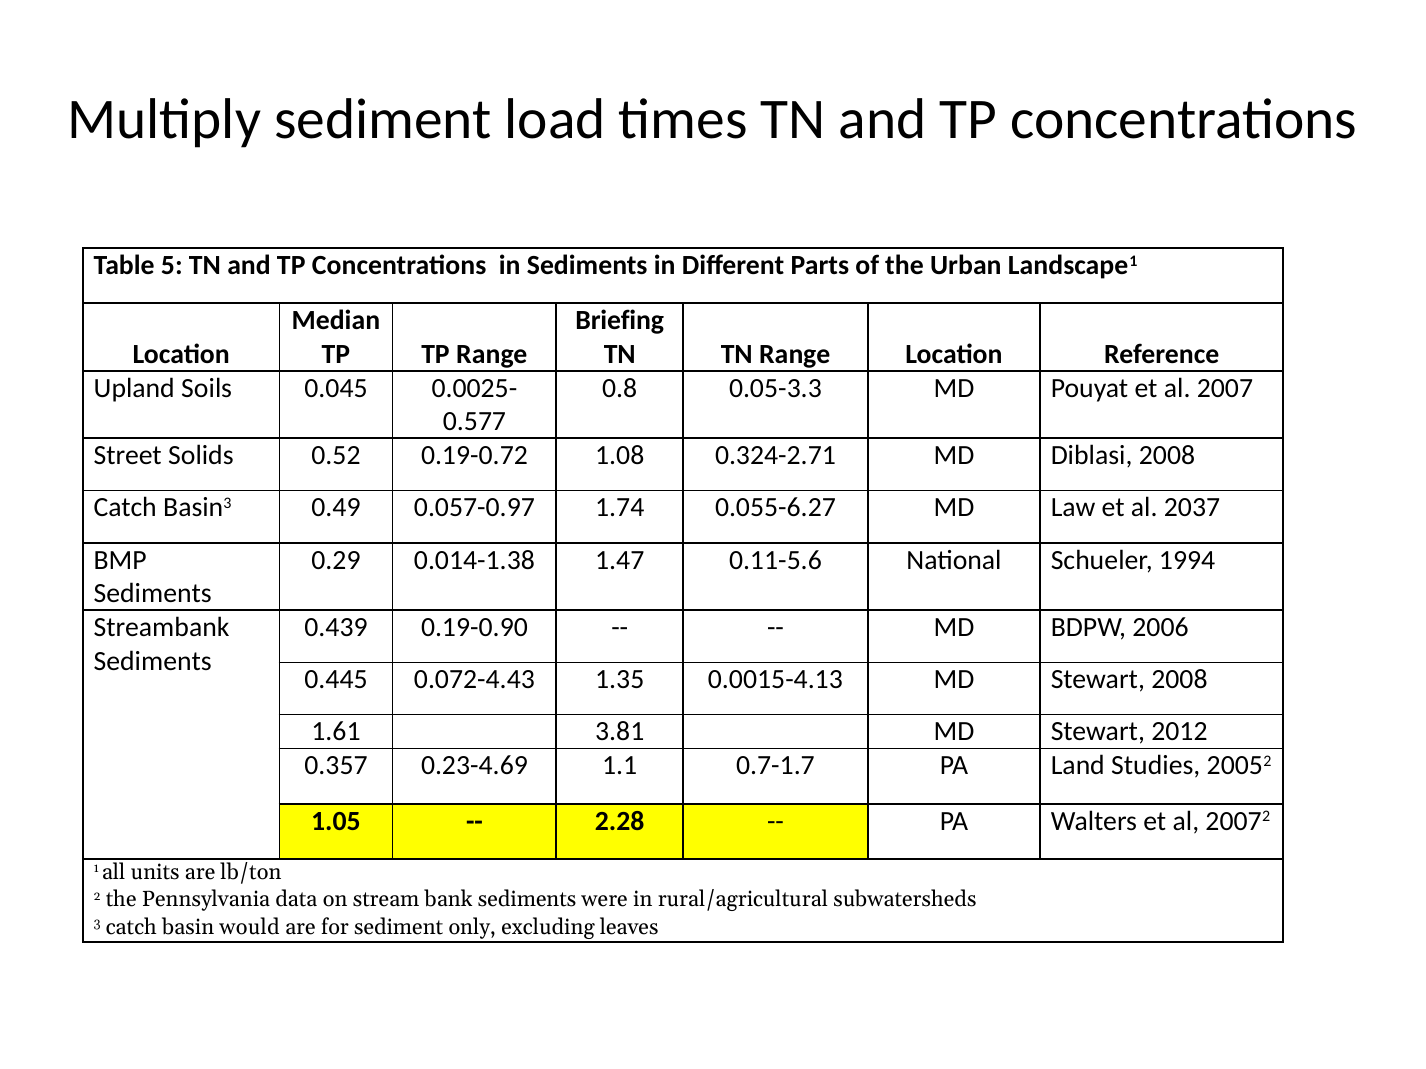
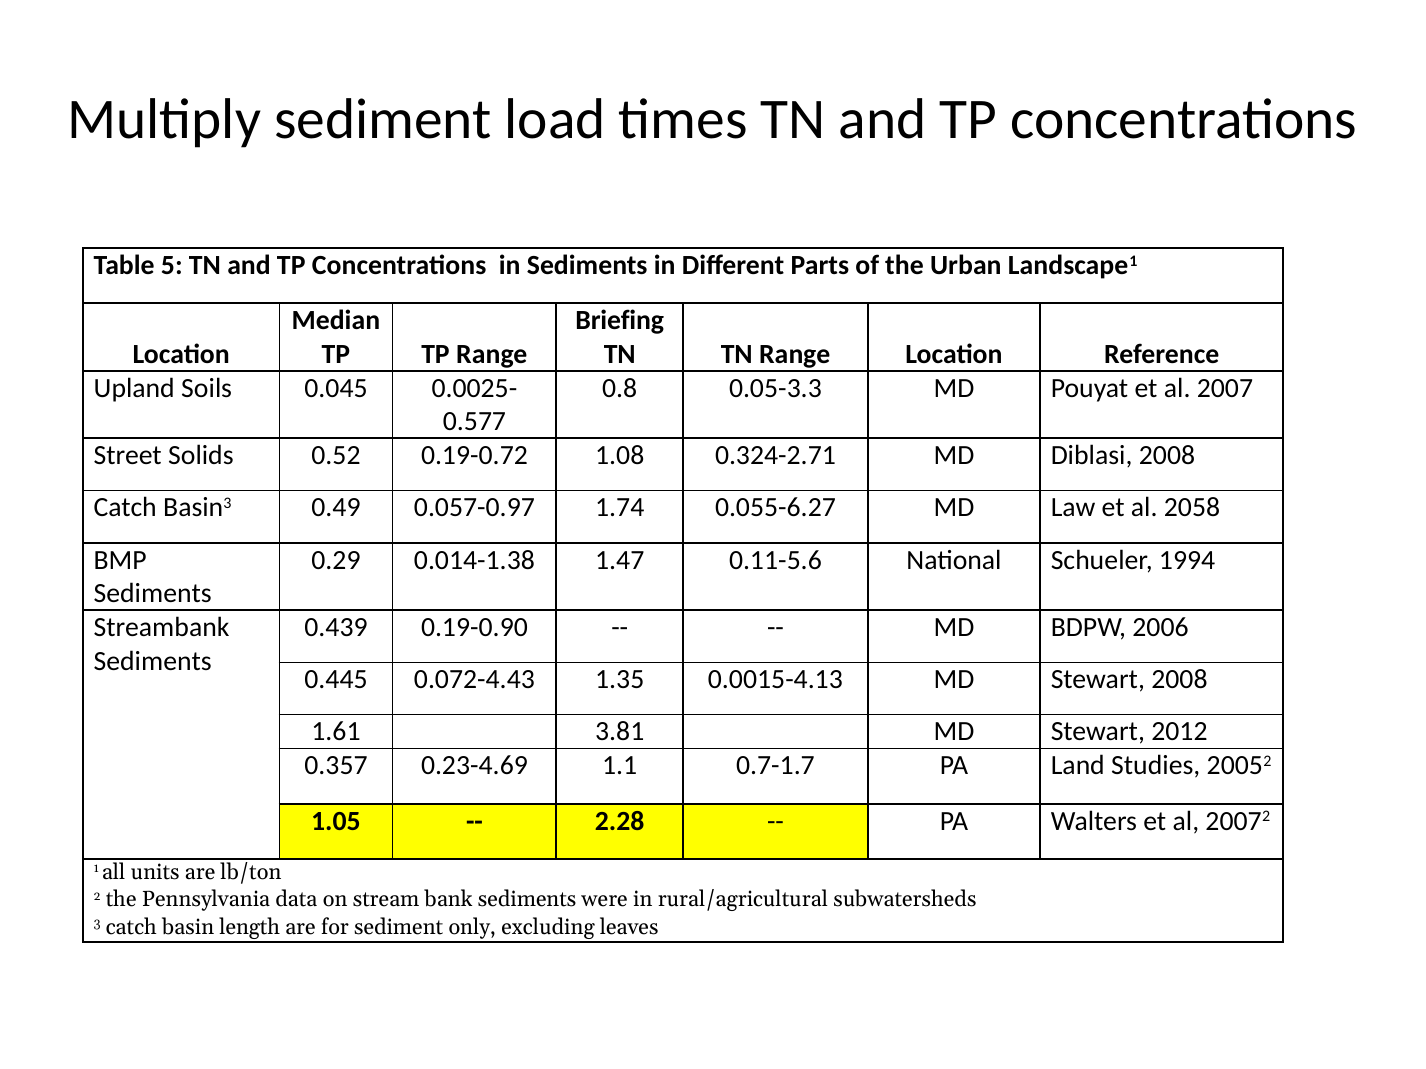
2037: 2037 -> 2058
would: would -> length
